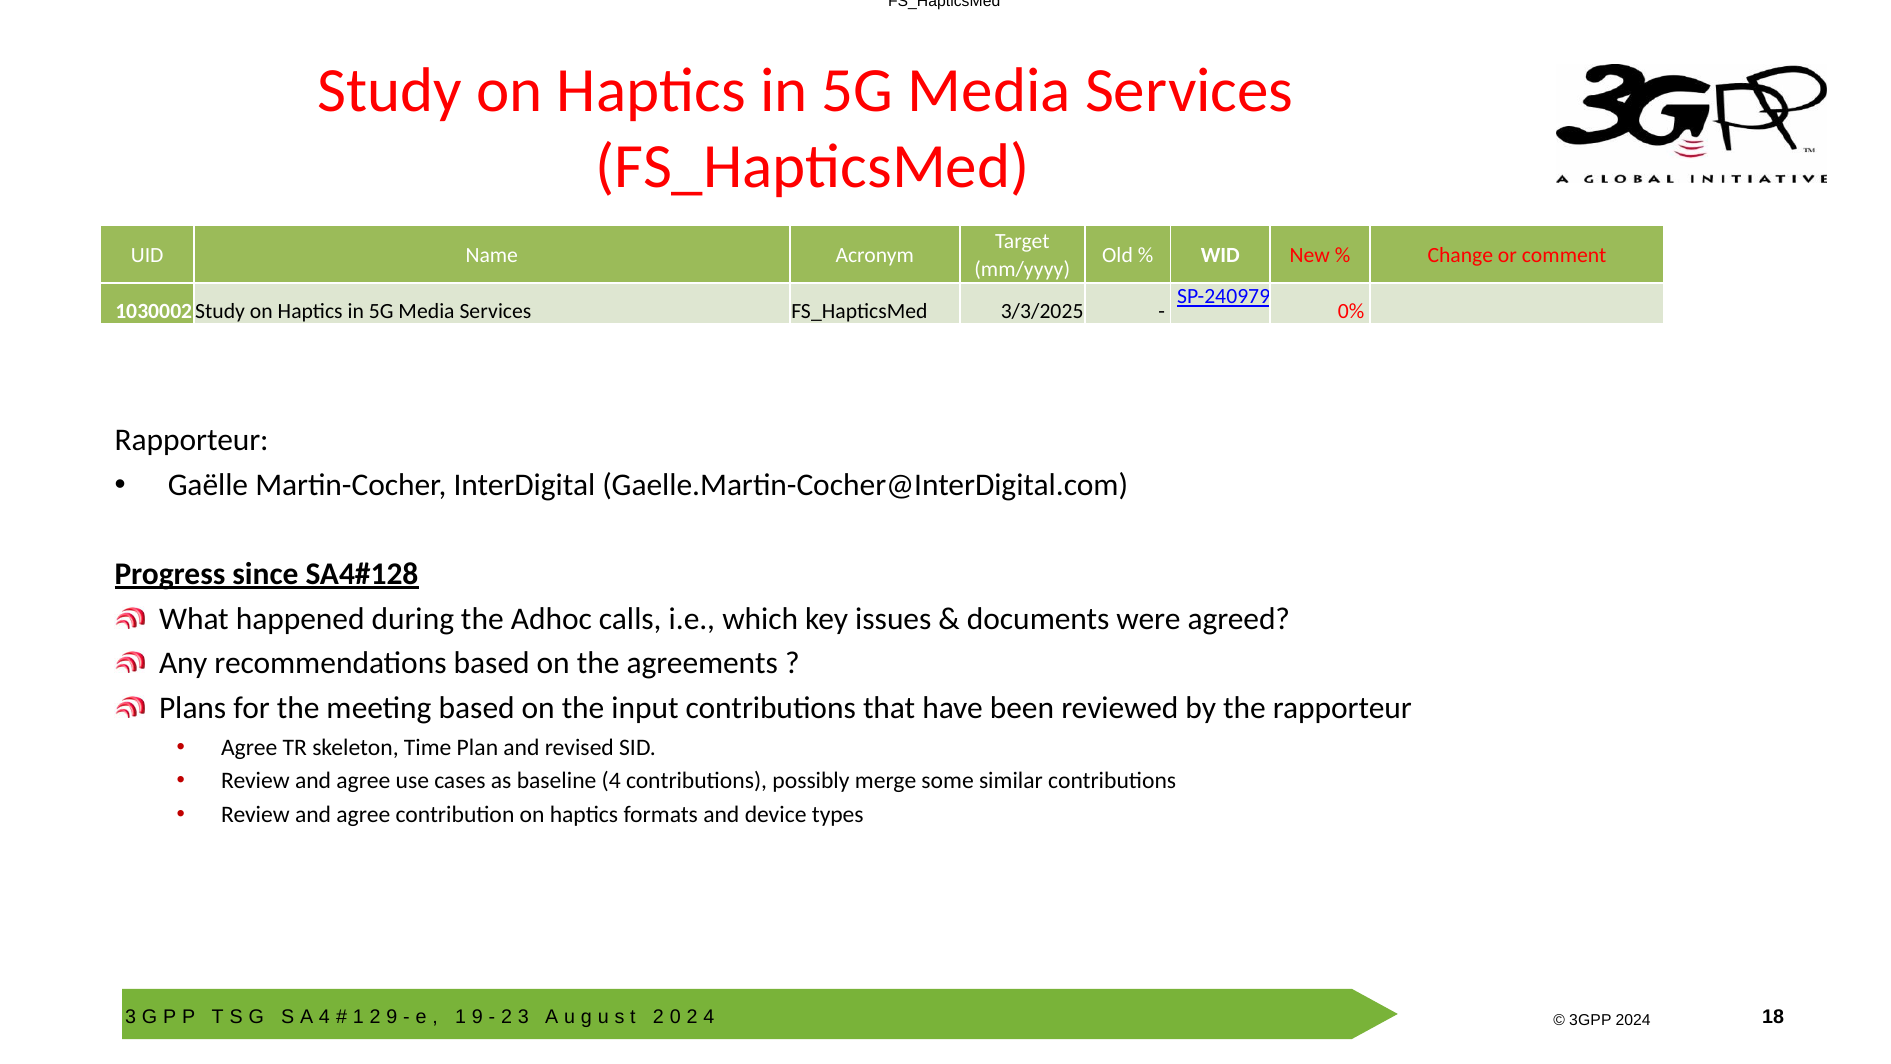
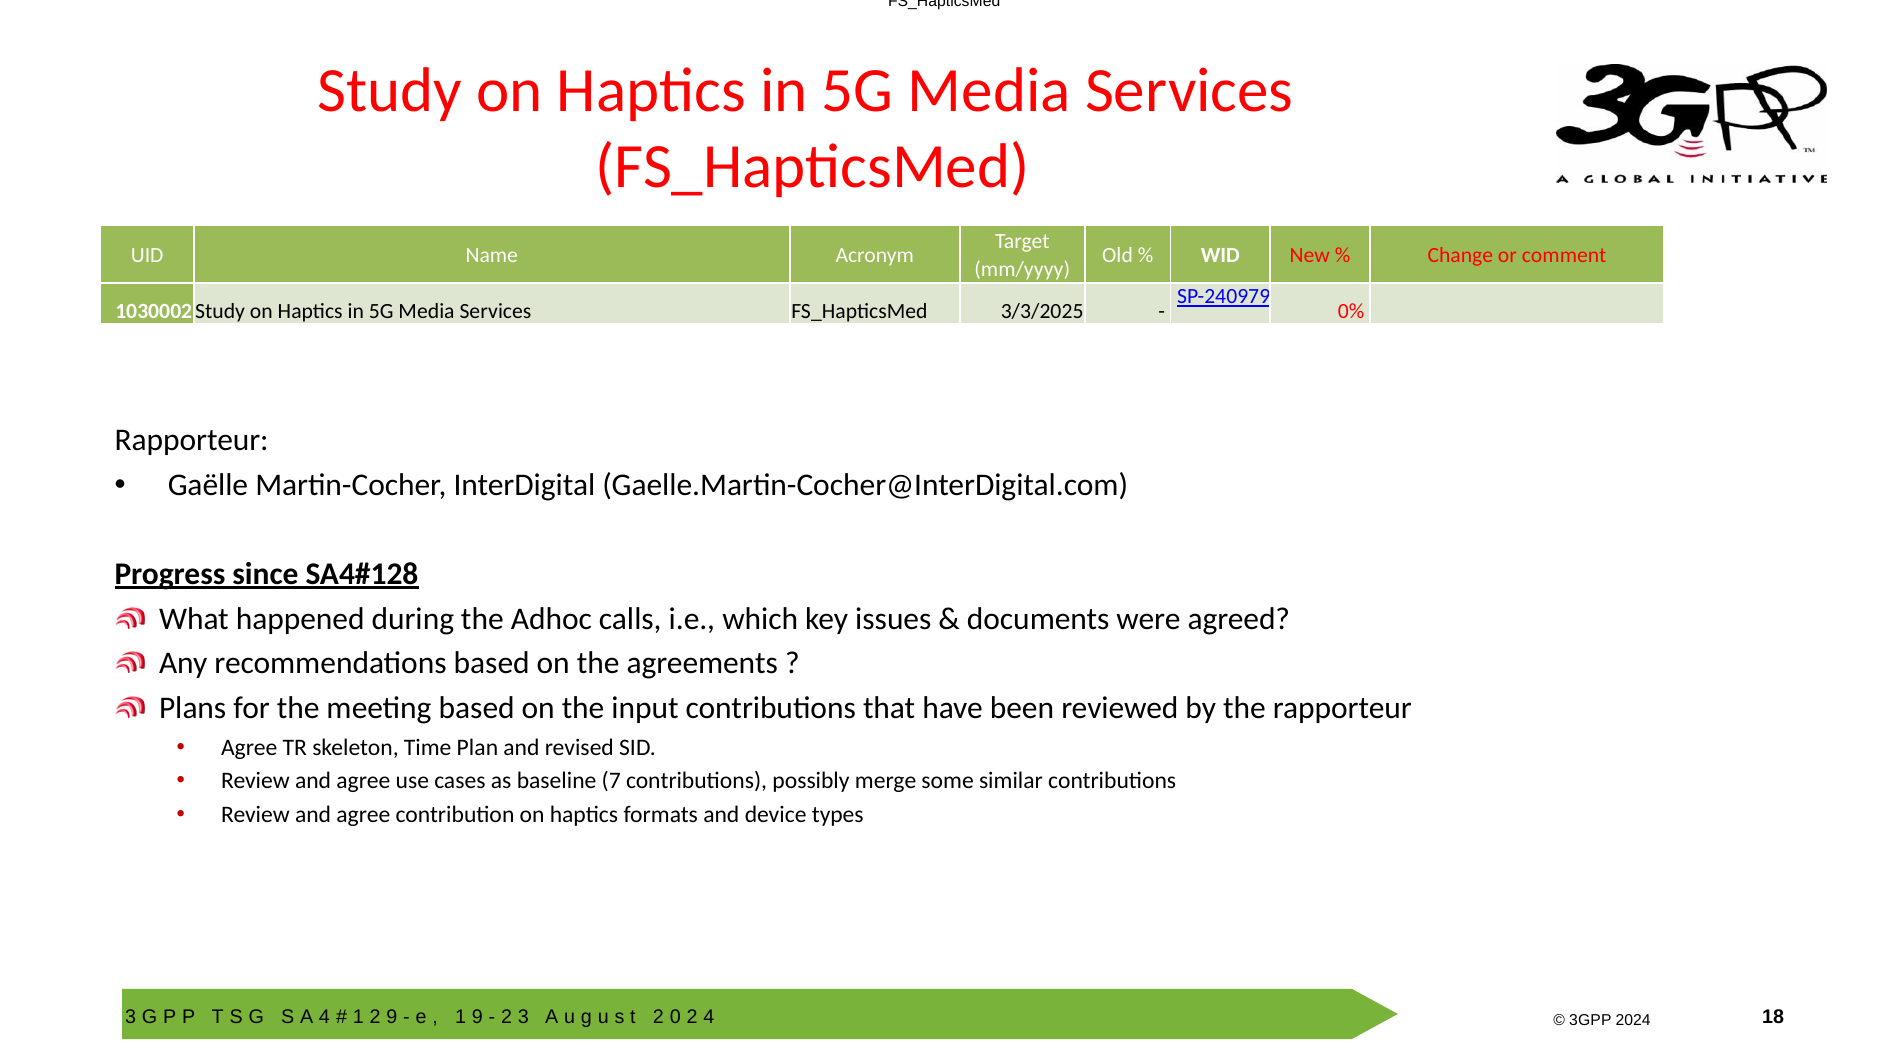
baseline 4: 4 -> 7
